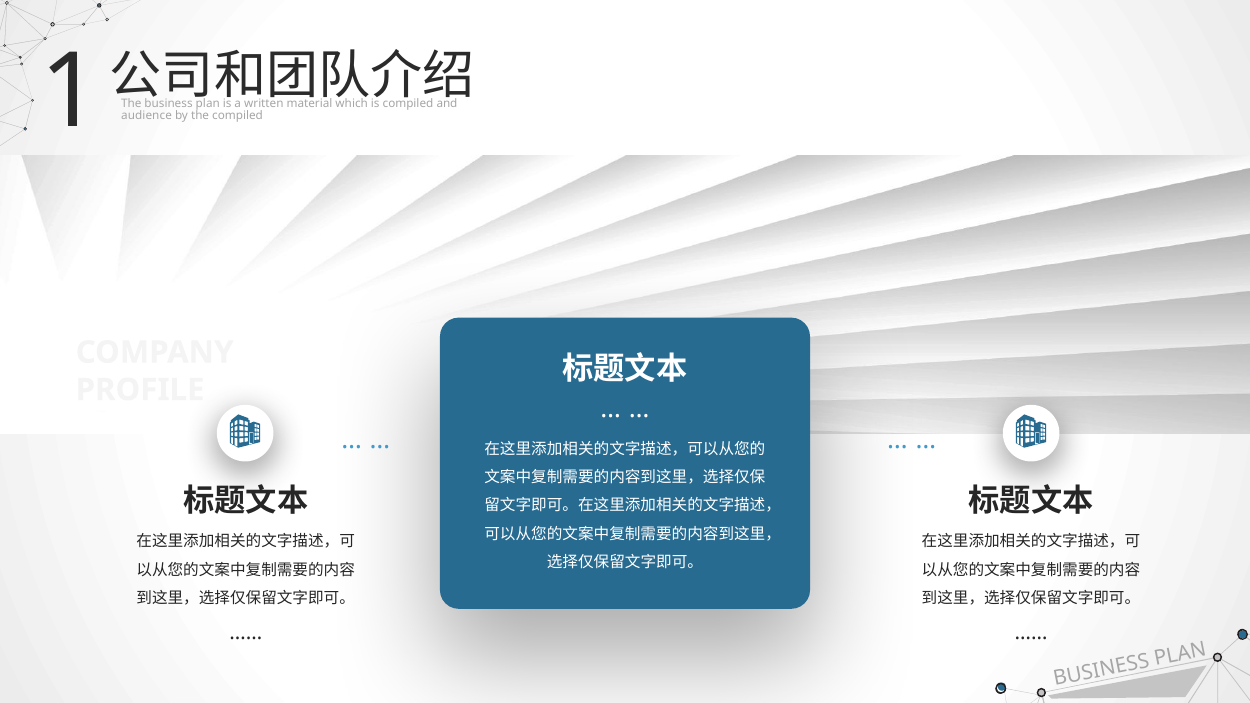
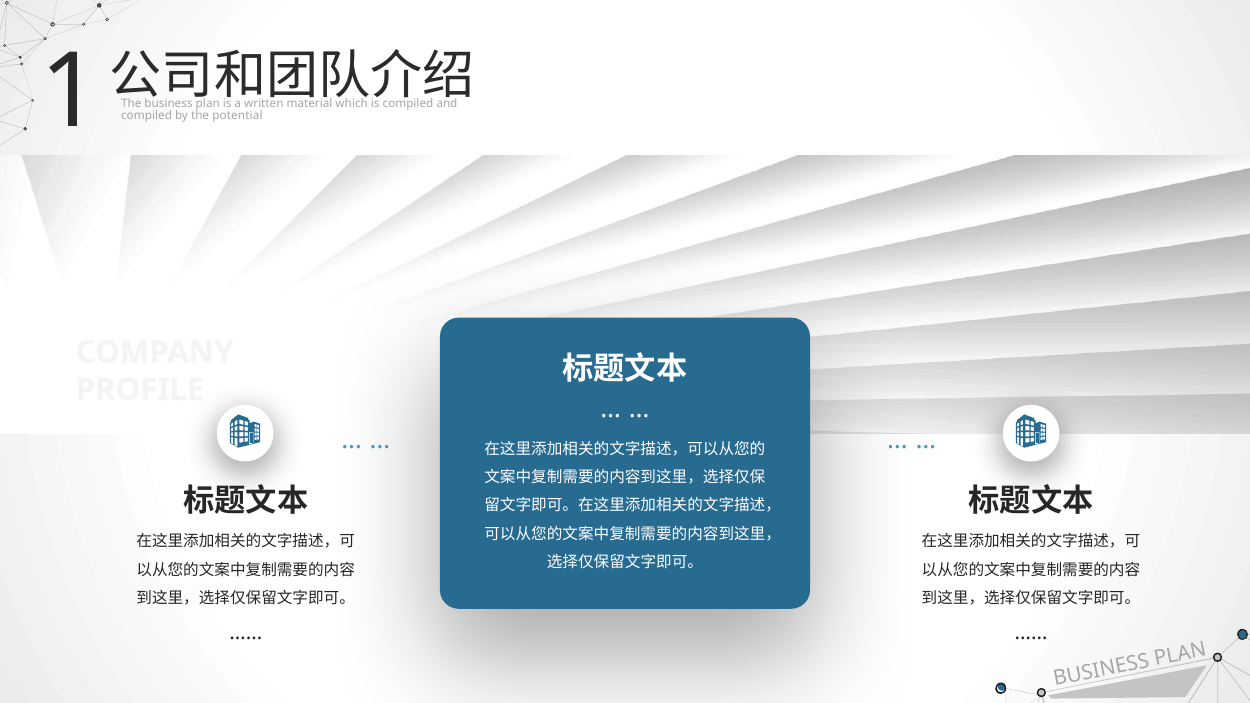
audience at (146, 115): audience -> compiled
the compiled: compiled -> potential
